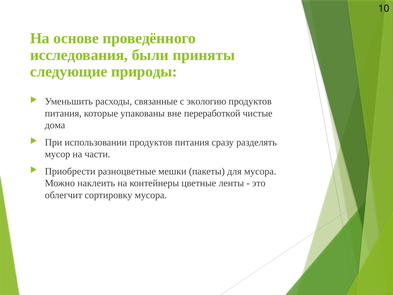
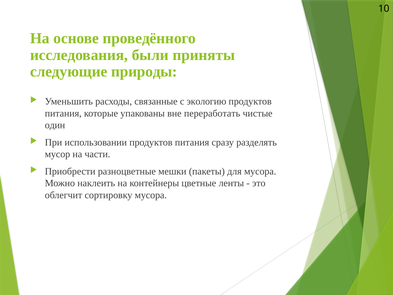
переработкой: переработкой -> переработать
дома: дома -> один
